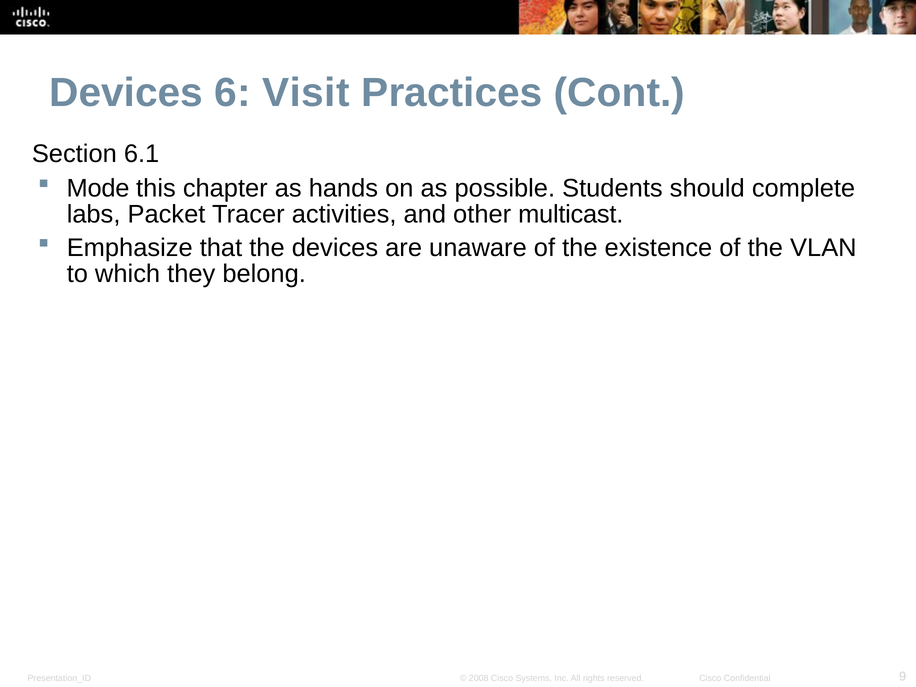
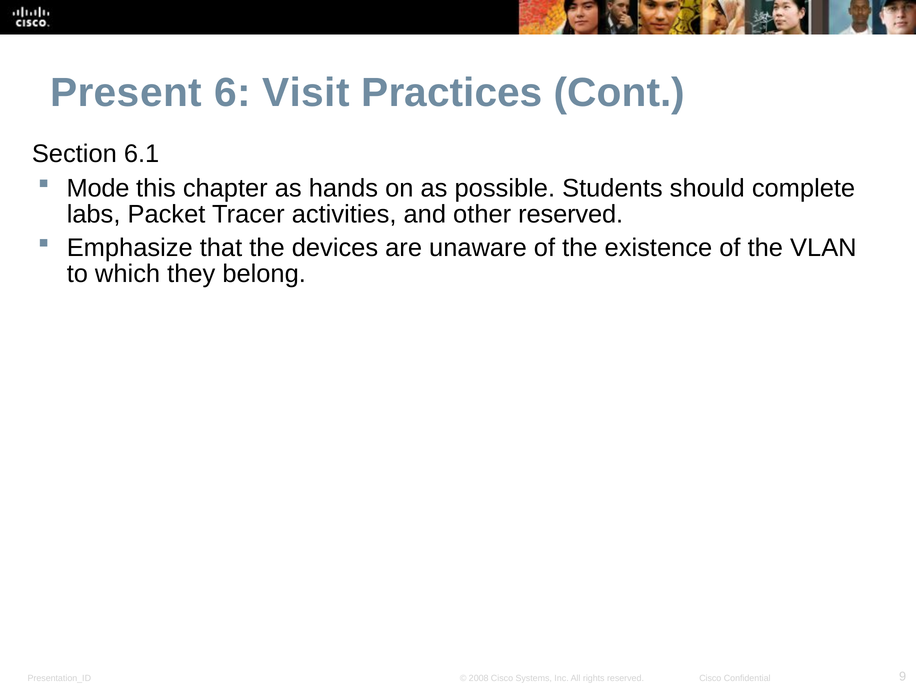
Devices at (126, 93): Devices -> Present
other multicast: multicast -> reserved
